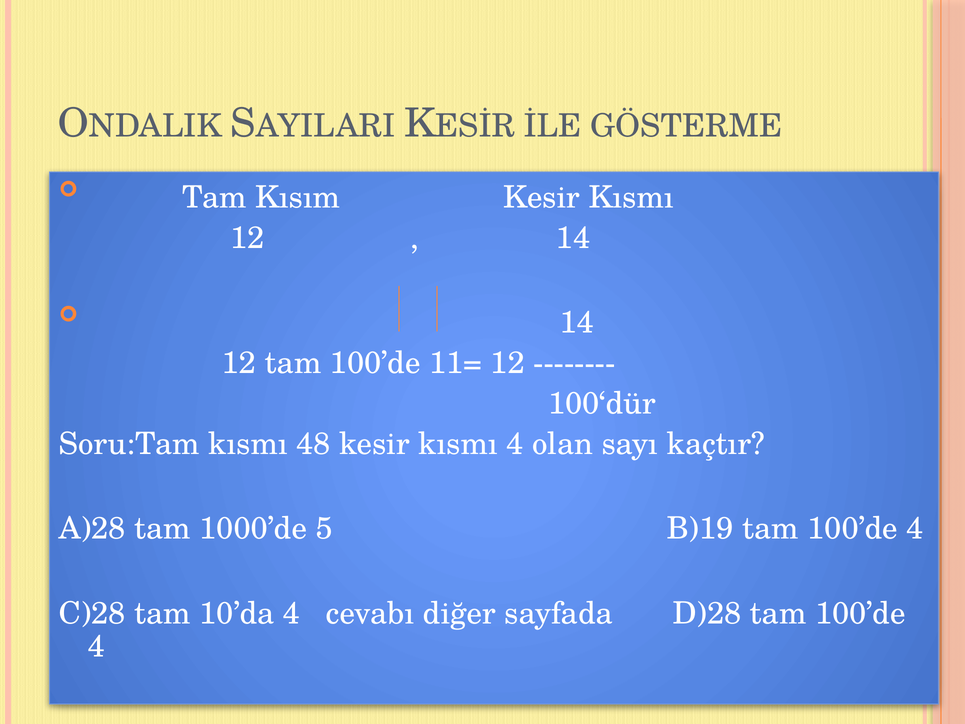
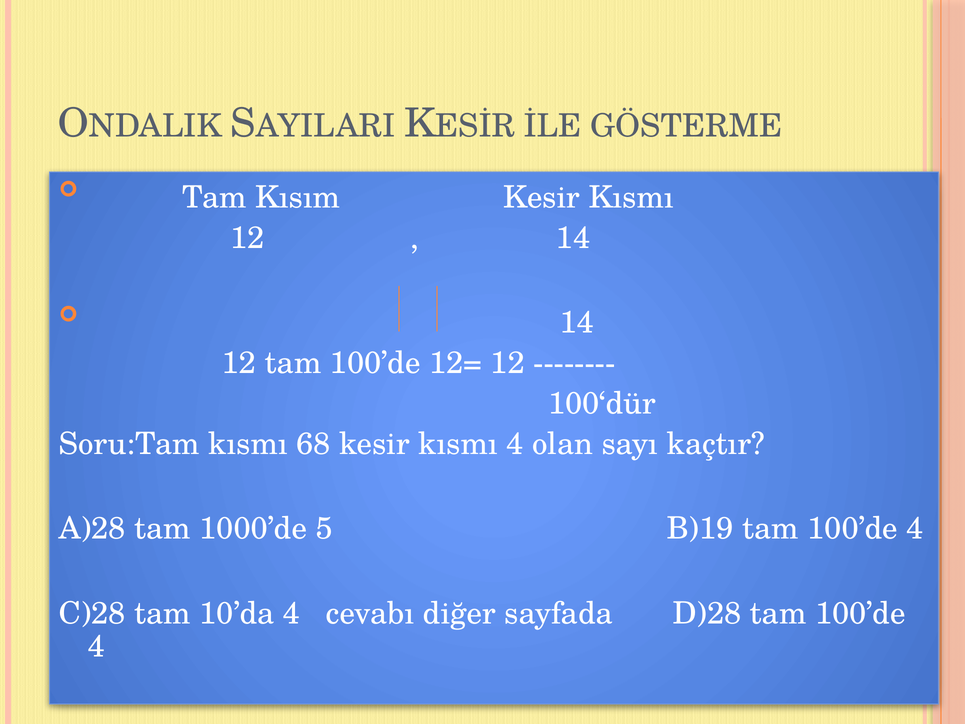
11=: 11= -> 12=
48: 48 -> 68
